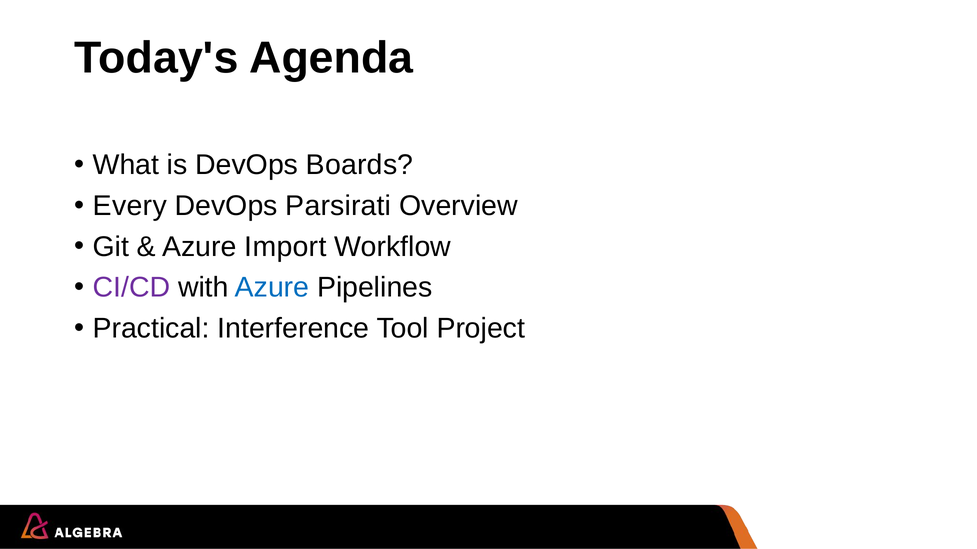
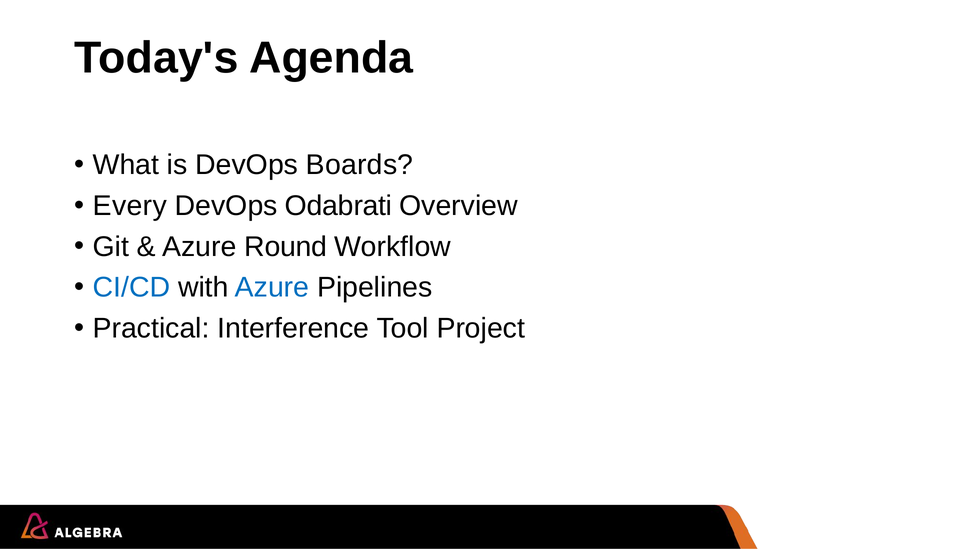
Parsirati: Parsirati -> Odabrati
Import: Import -> Round
CI/CD colour: purple -> blue
